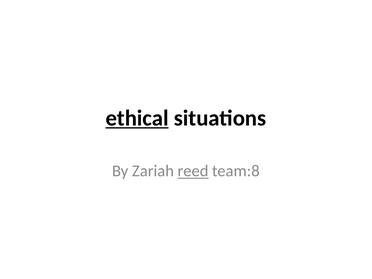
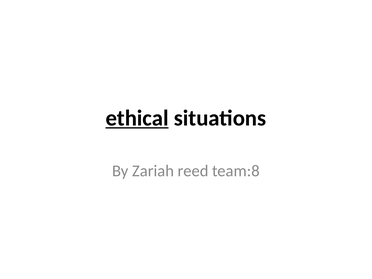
reed underline: present -> none
